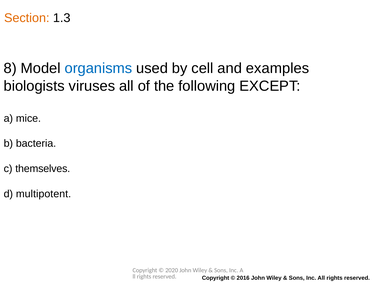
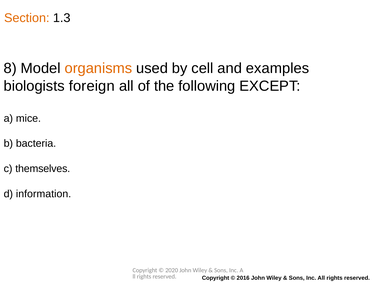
organisms colour: blue -> orange
viruses: viruses -> foreign
multipotent: multipotent -> information
